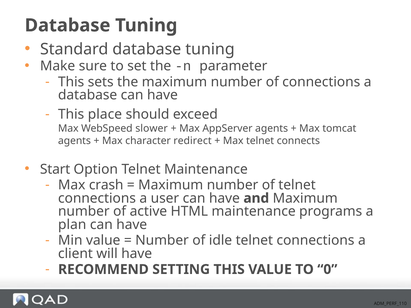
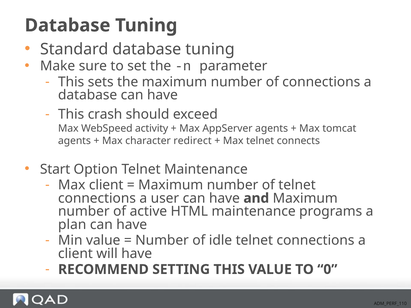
place: place -> crash
slower: slower -> activity
Max crash: crash -> client
